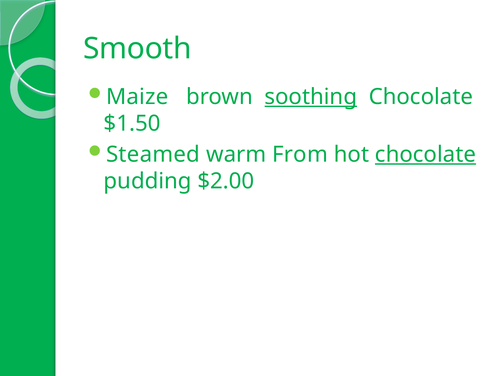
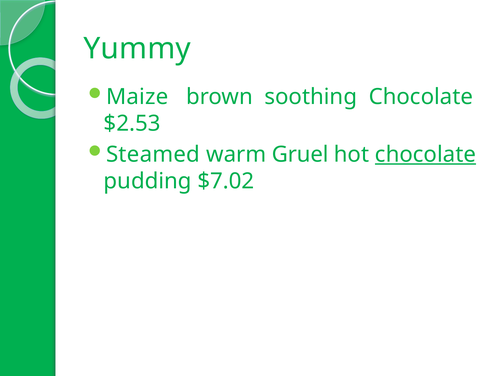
Smooth: Smooth -> Yummy
soothing underline: present -> none
$1.50: $1.50 -> $2.53
From: From -> Gruel
$2.00: $2.00 -> $7.02
